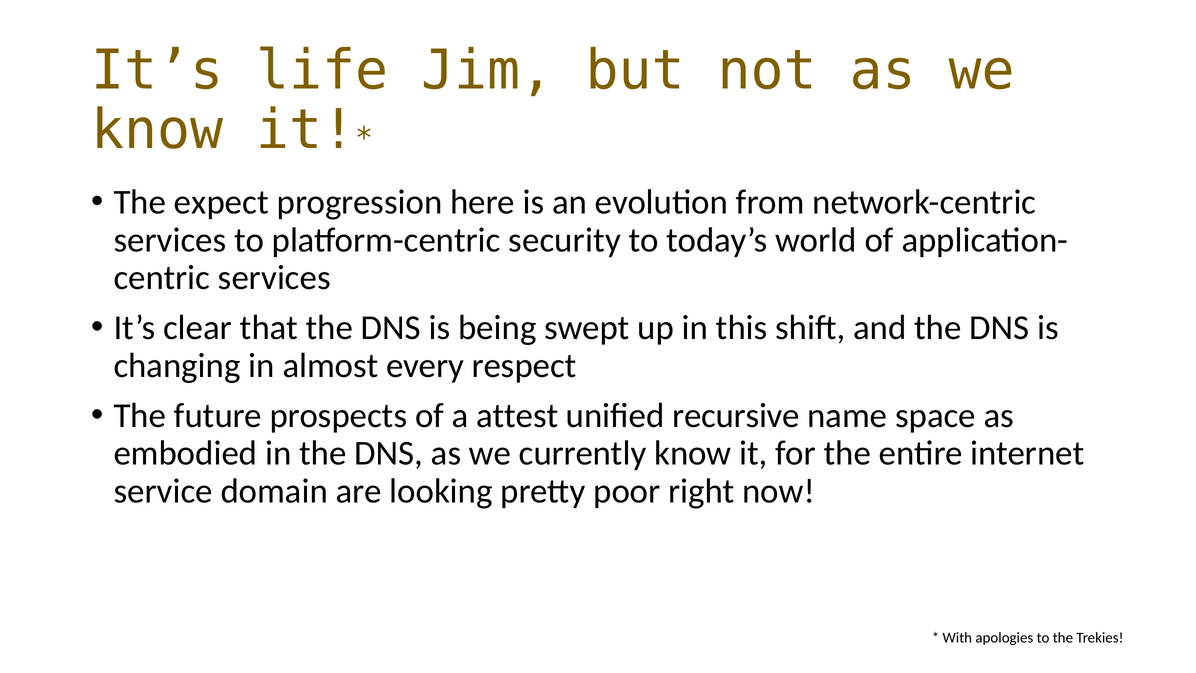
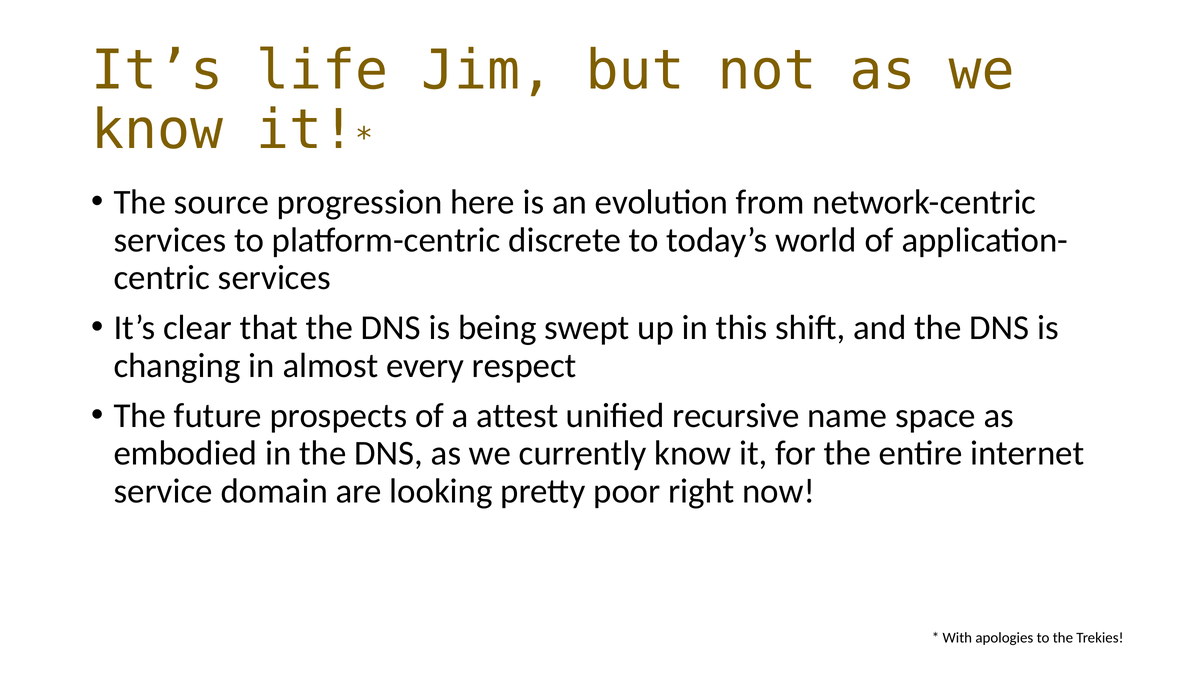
expect: expect -> source
security: security -> discrete
